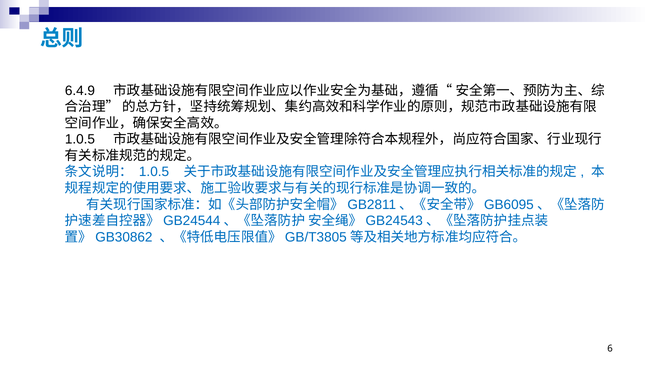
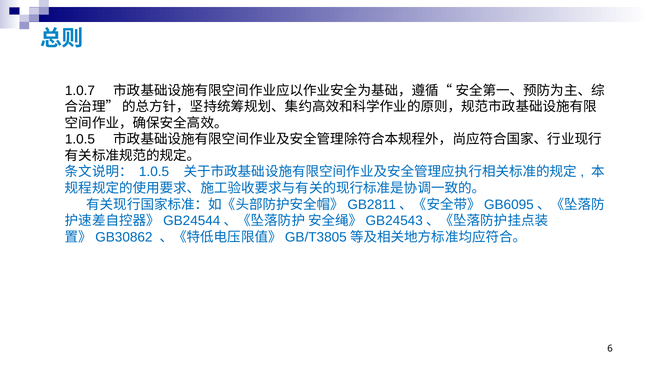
6.4.9: 6.4.9 -> 1.0.7
